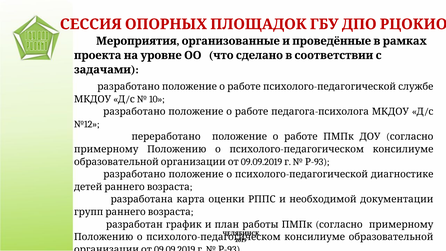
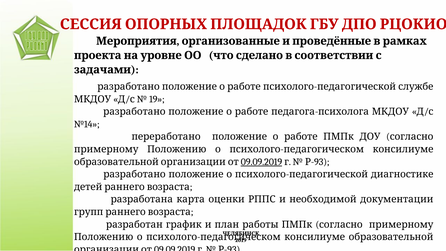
10: 10 -> 19
№12: №12 -> №14
09.09.2019 at (261, 162) underline: none -> present
